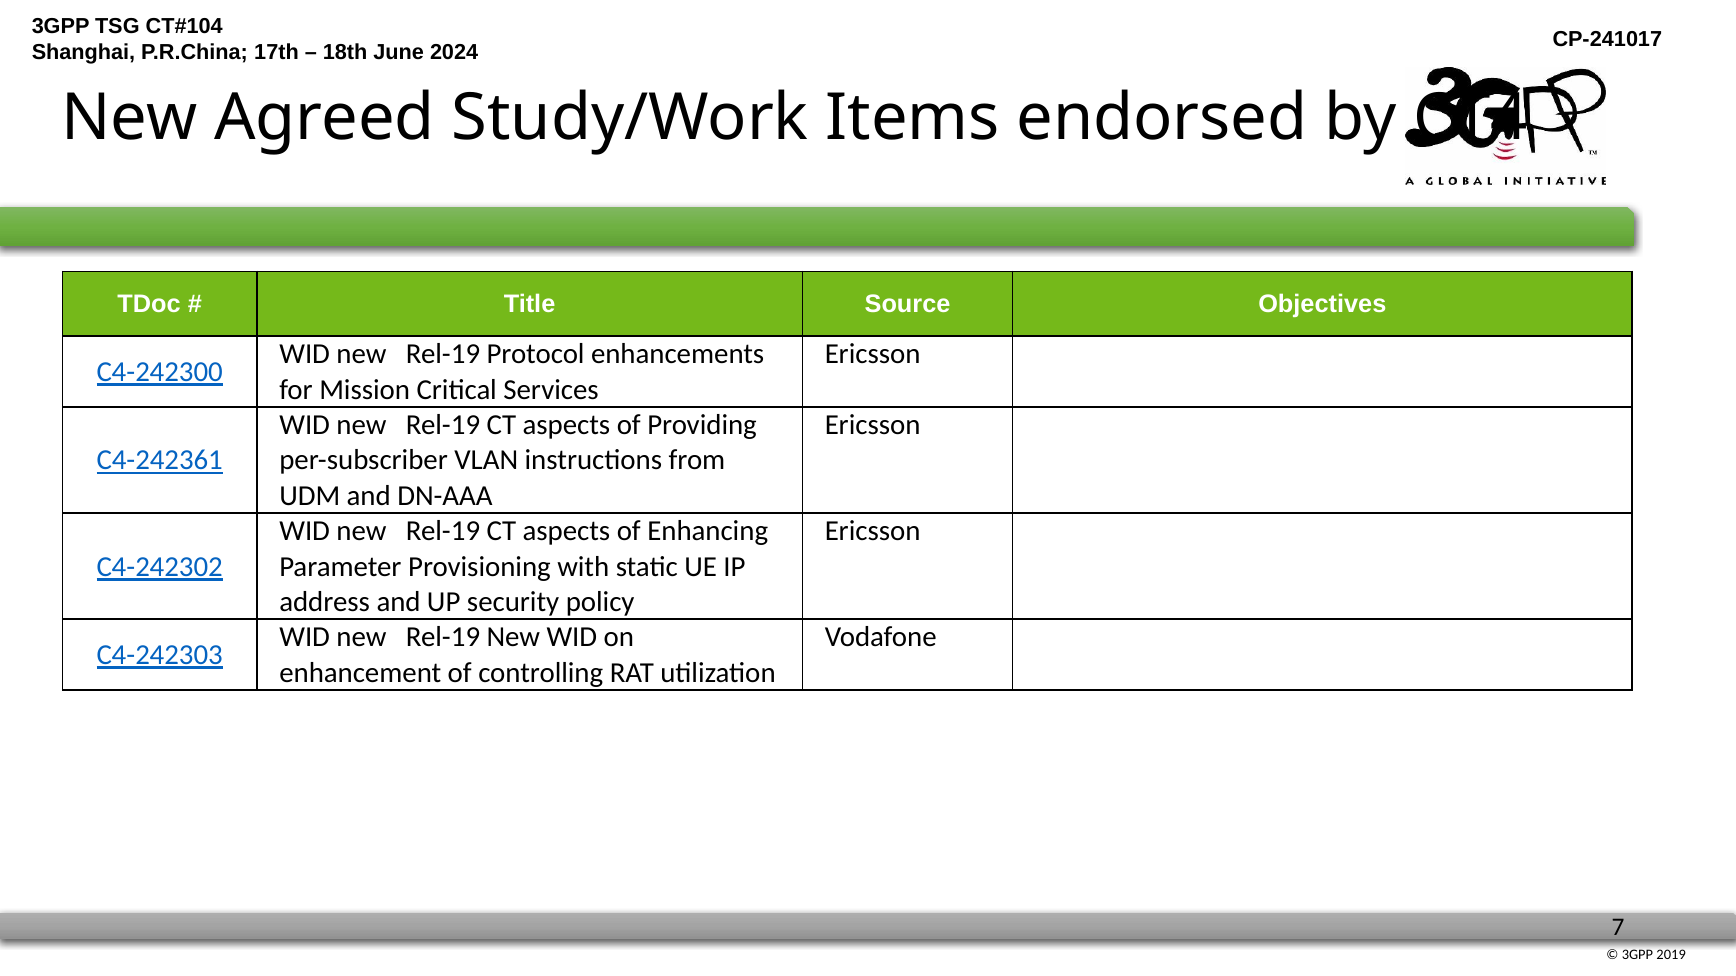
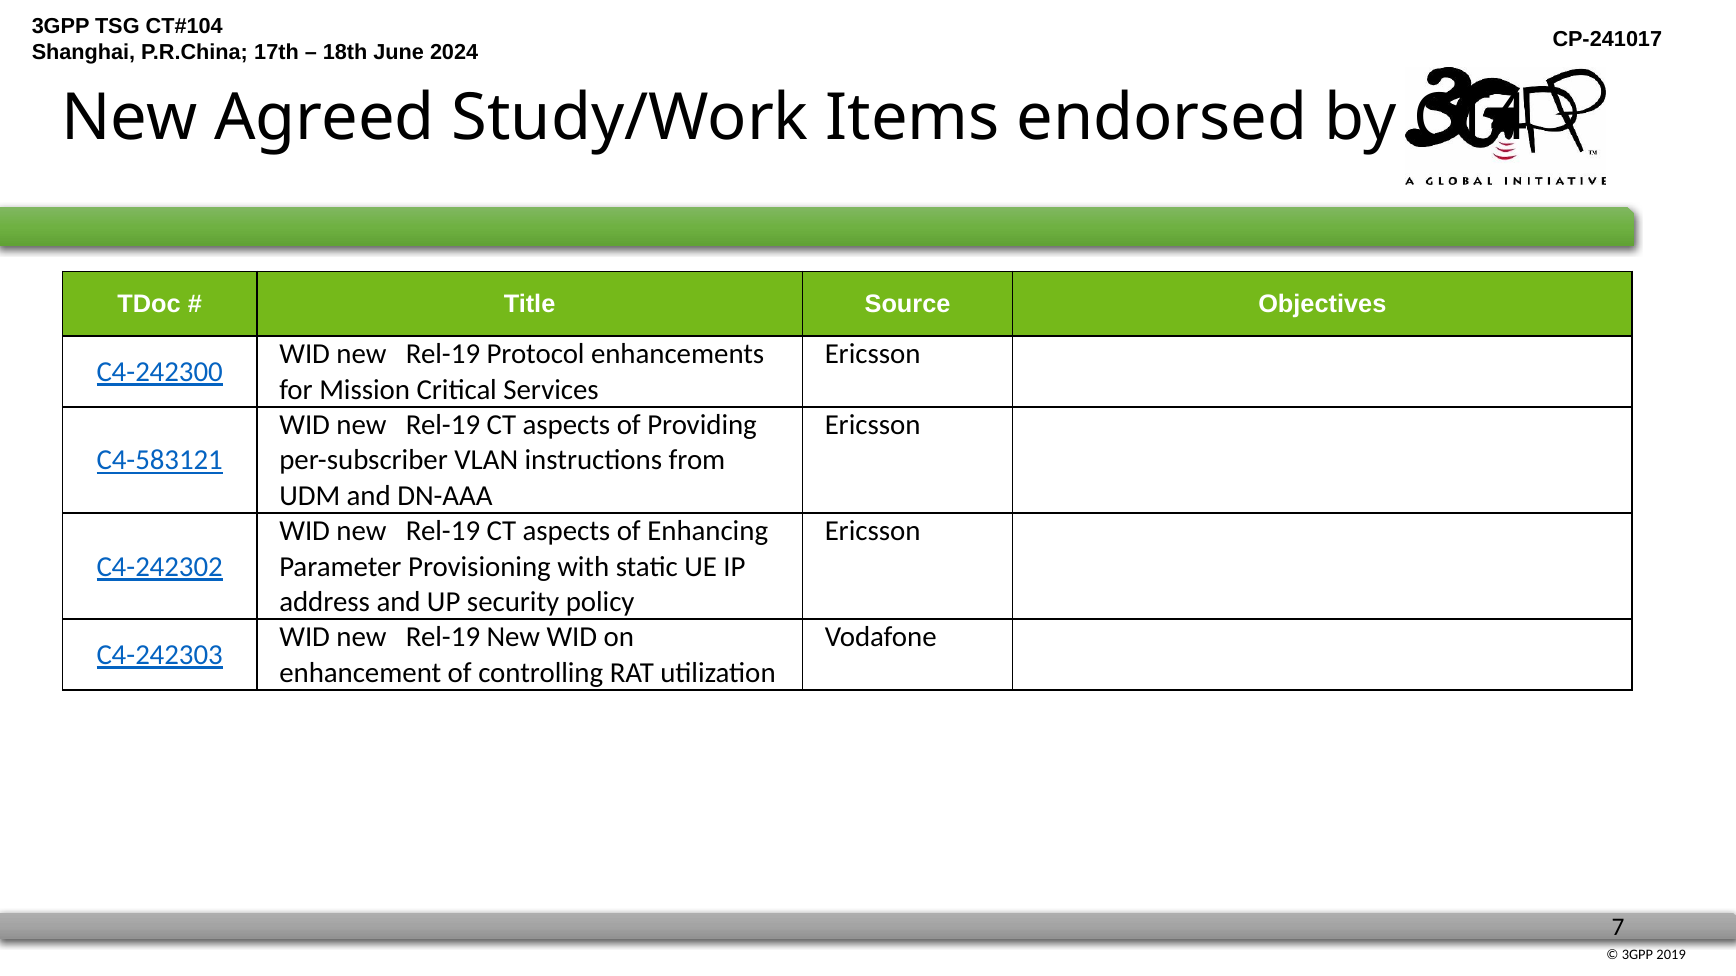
C4-242361: C4-242361 -> C4-583121
